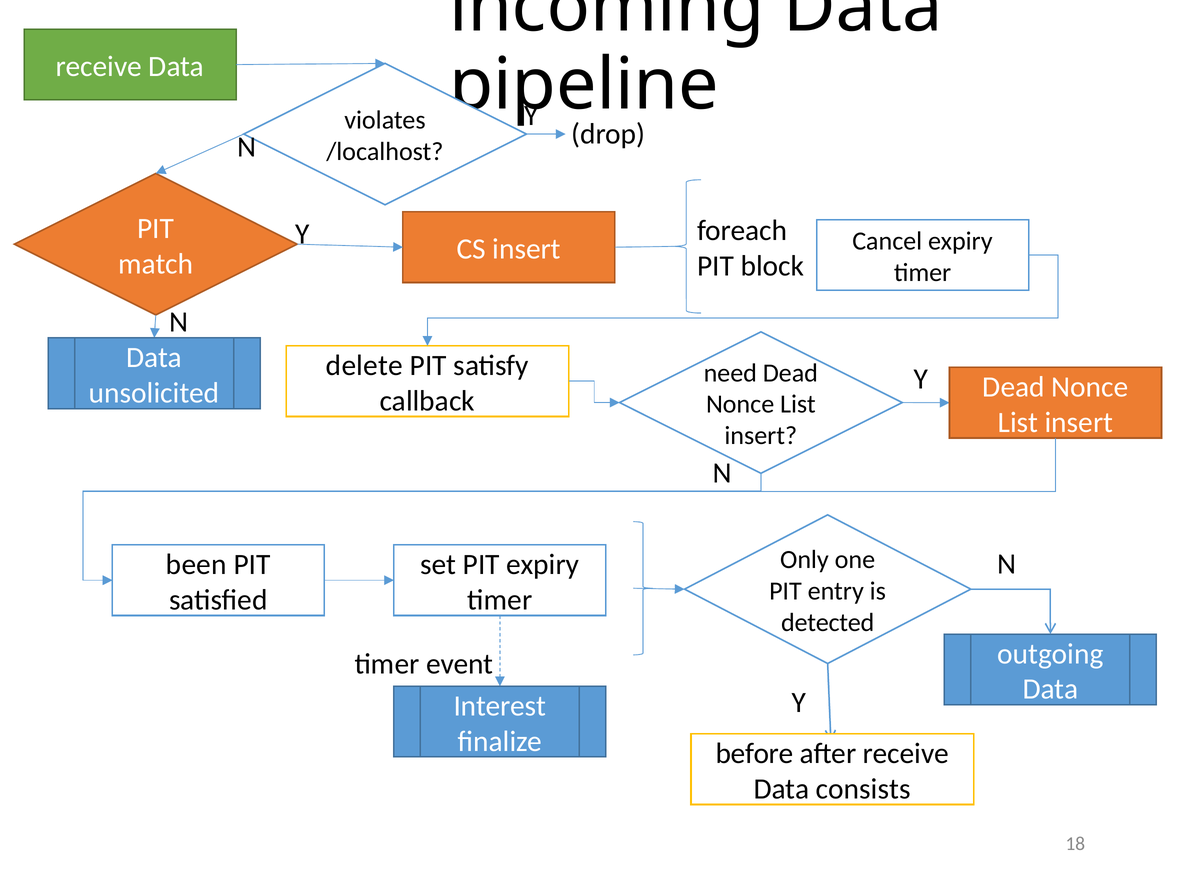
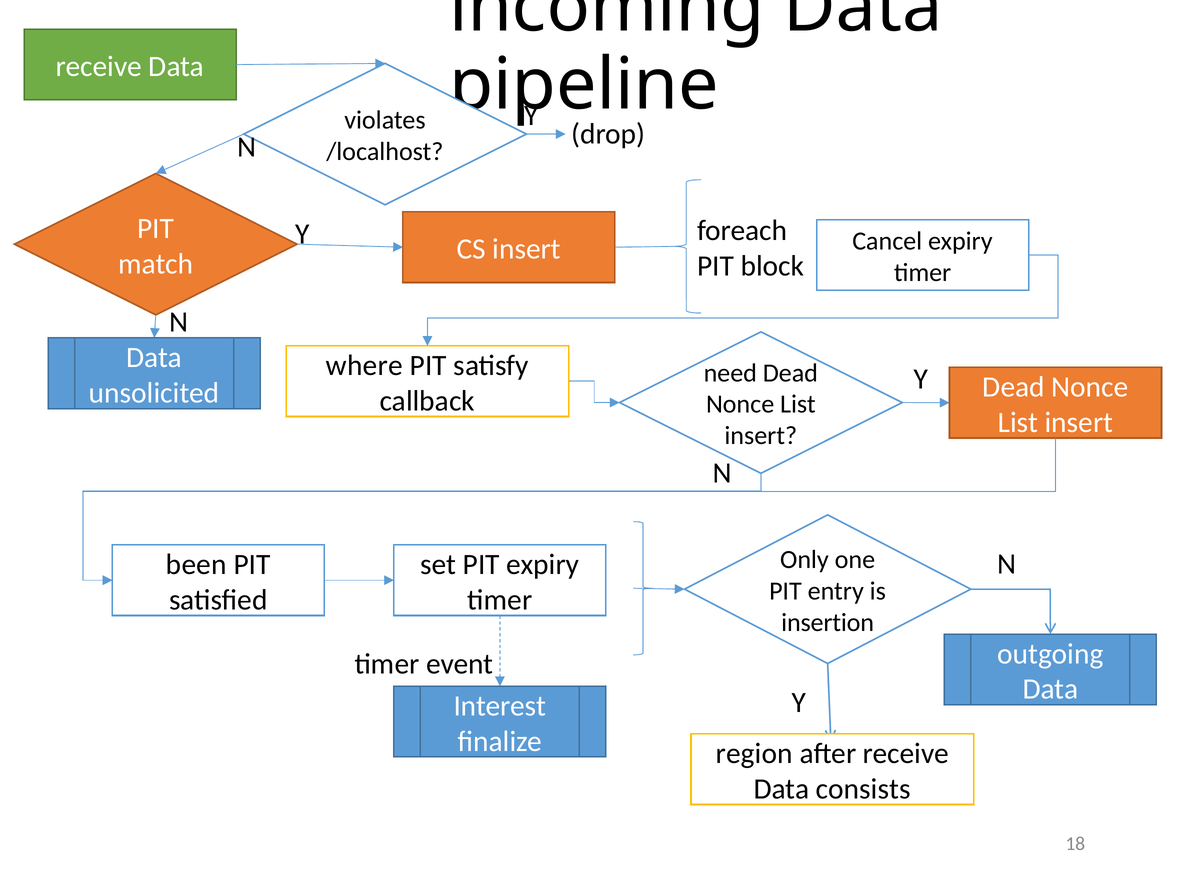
delete: delete -> where
detected: detected -> insertion
before: before -> region
